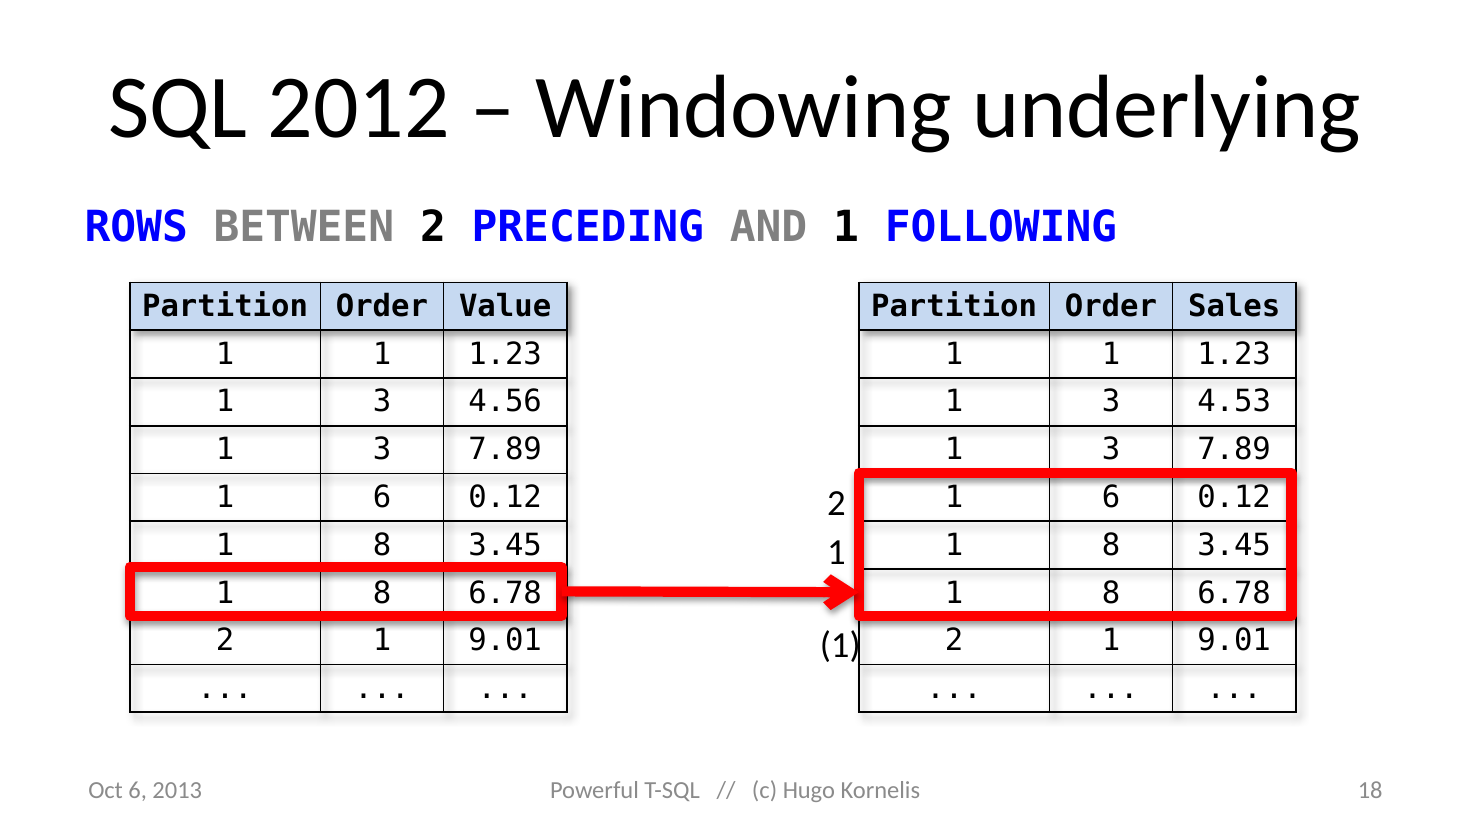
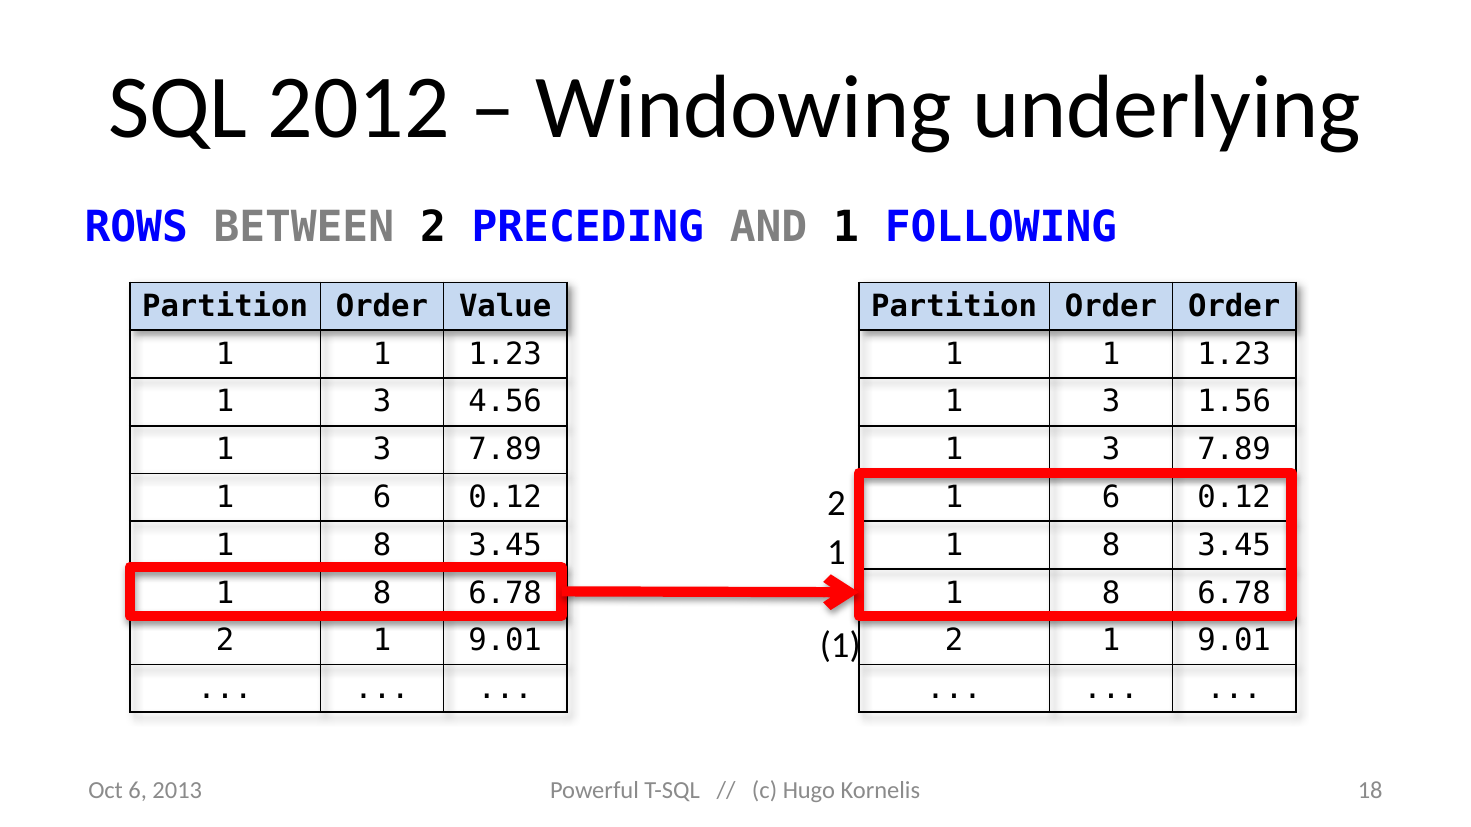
Order Sales: Sales -> Order
4.53: 4.53 -> 1.56
